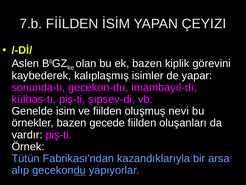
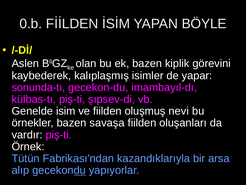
7.b: 7.b -> 0.b
ÇEYIZI: ÇEYIZI -> BÖYLE
gecede: gecede -> savaşa
